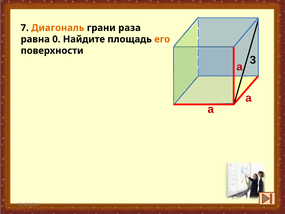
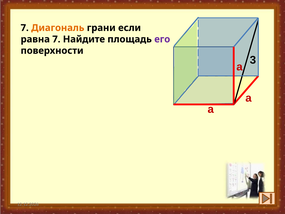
раза: раза -> если
равна 0: 0 -> 7
его colour: orange -> purple
